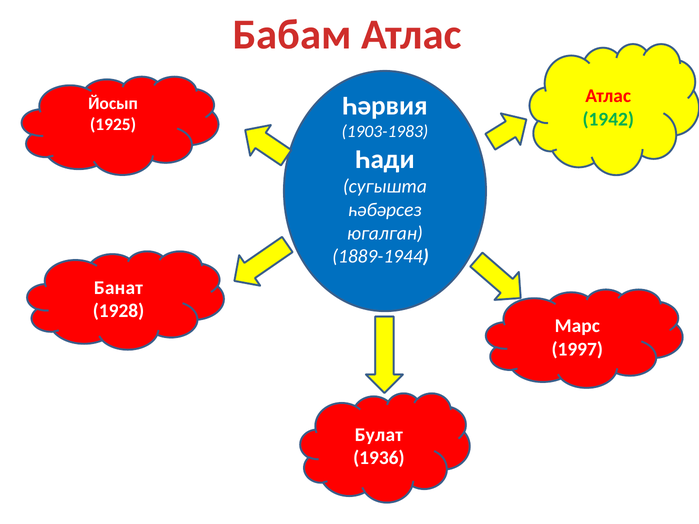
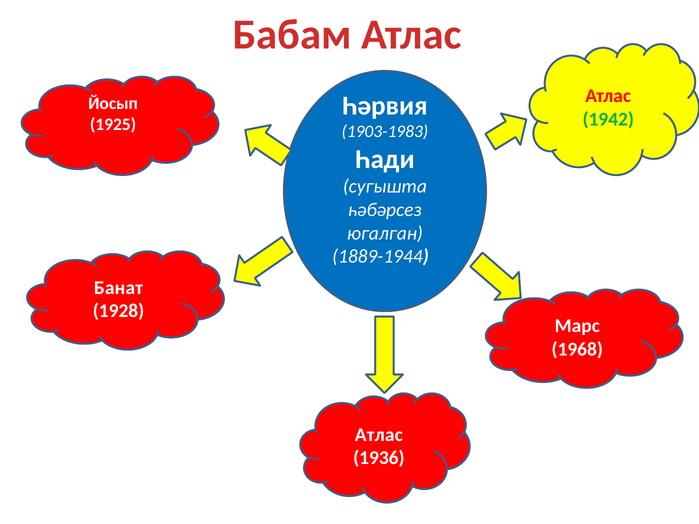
1997: 1997 -> 1968
Булат at (379, 435): Булат -> Атлас
